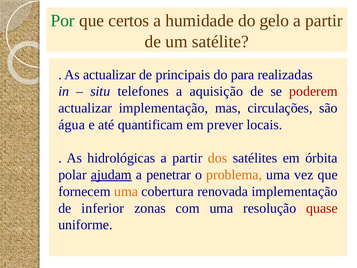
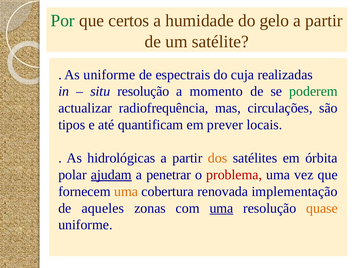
As actualizar: actualizar -> uniforme
principais: principais -> espectrais
para: para -> cuja
situ telefones: telefones -> resolução
aquisição: aquisição -> momento
poderem colour: red -> green
actualizar implementação: implementação -> radiofrequência
água: água -> tipos
problema colour: orange -> red
inferior: inferior -> aqueles
uma at (221, 208) underline: none -> present
quase colour: red -> orange
